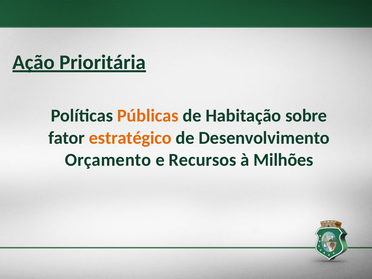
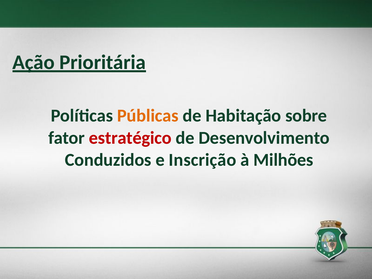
estratégico colour: orange -> red
Orçamento: Orçamento -> Conduzidos
Recursos: Recursos -> Inscrição
